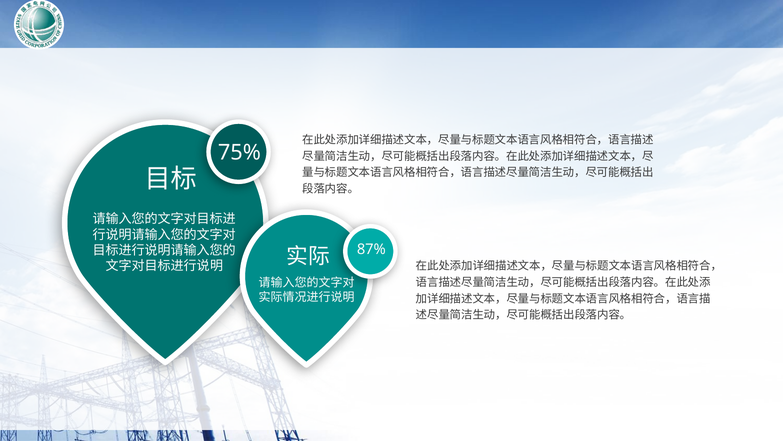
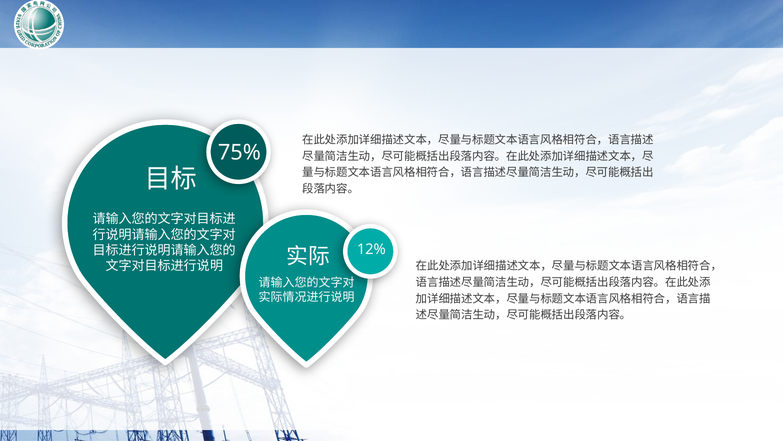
87%: 87% -> 12%
